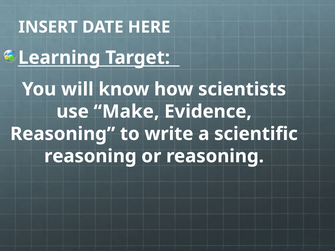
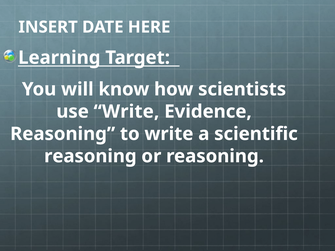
use Make: Make -> Write
